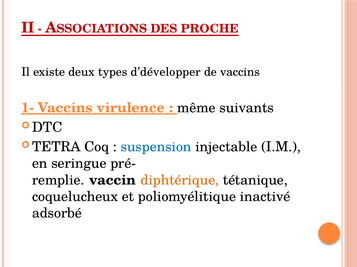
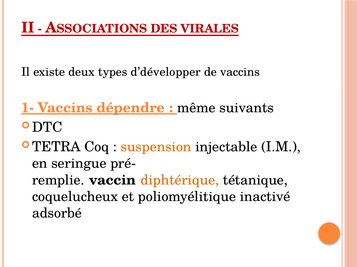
PROCHE: PROCHE -> VIRALES
virulence: virulence -> dépendre
suspension colour: blue -> orange
